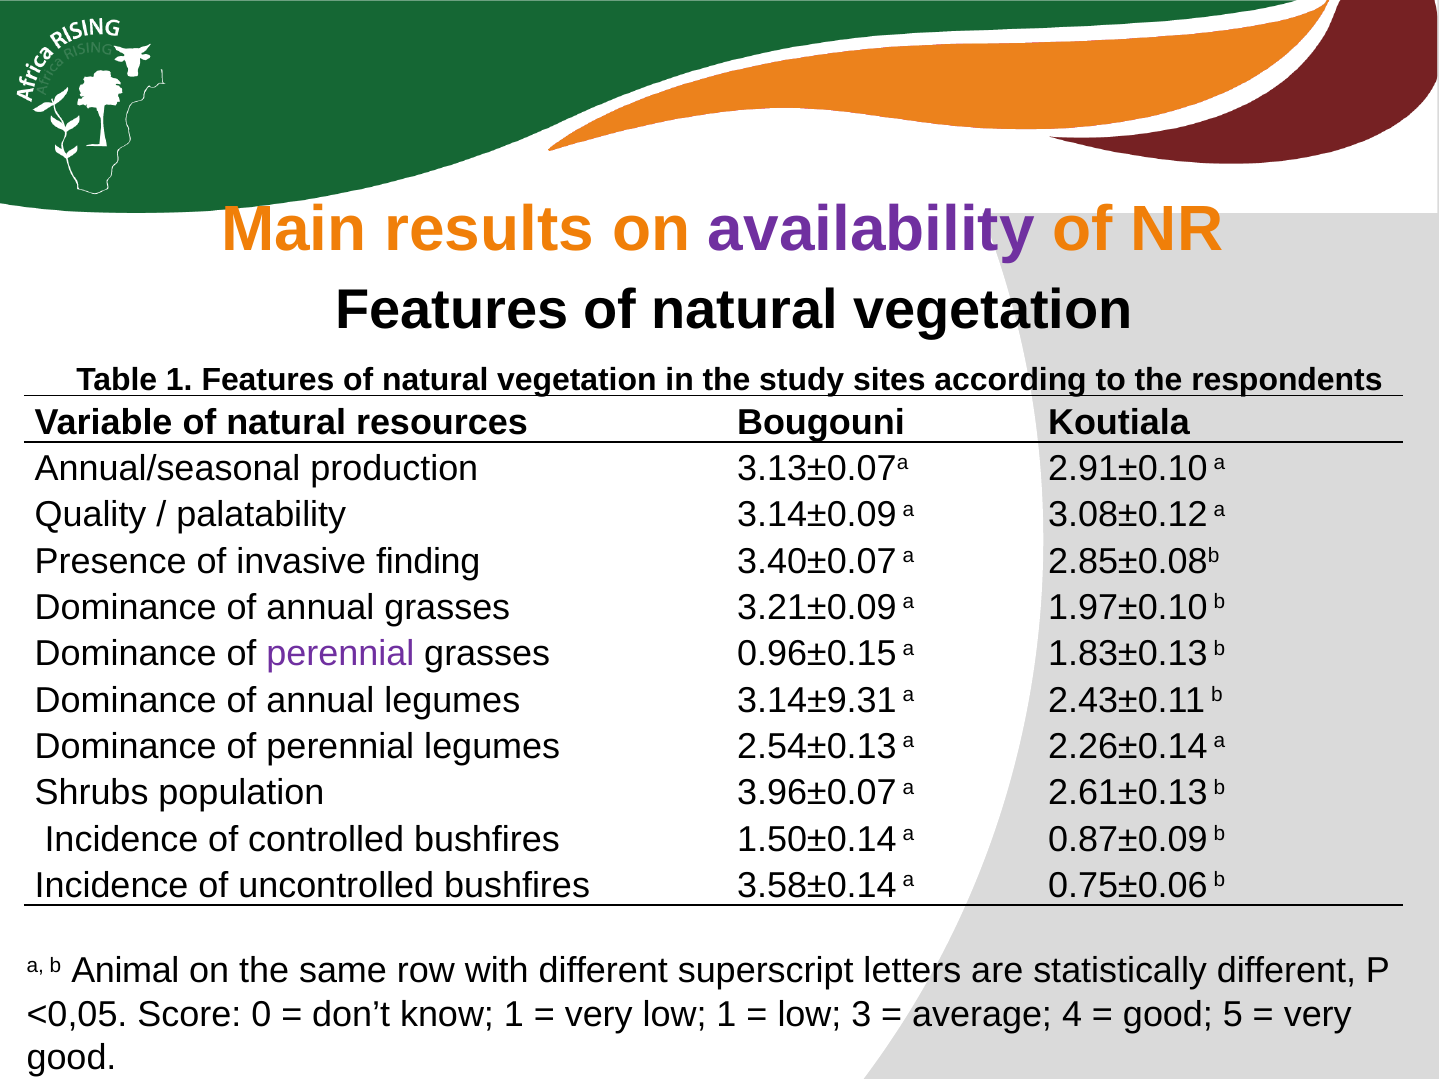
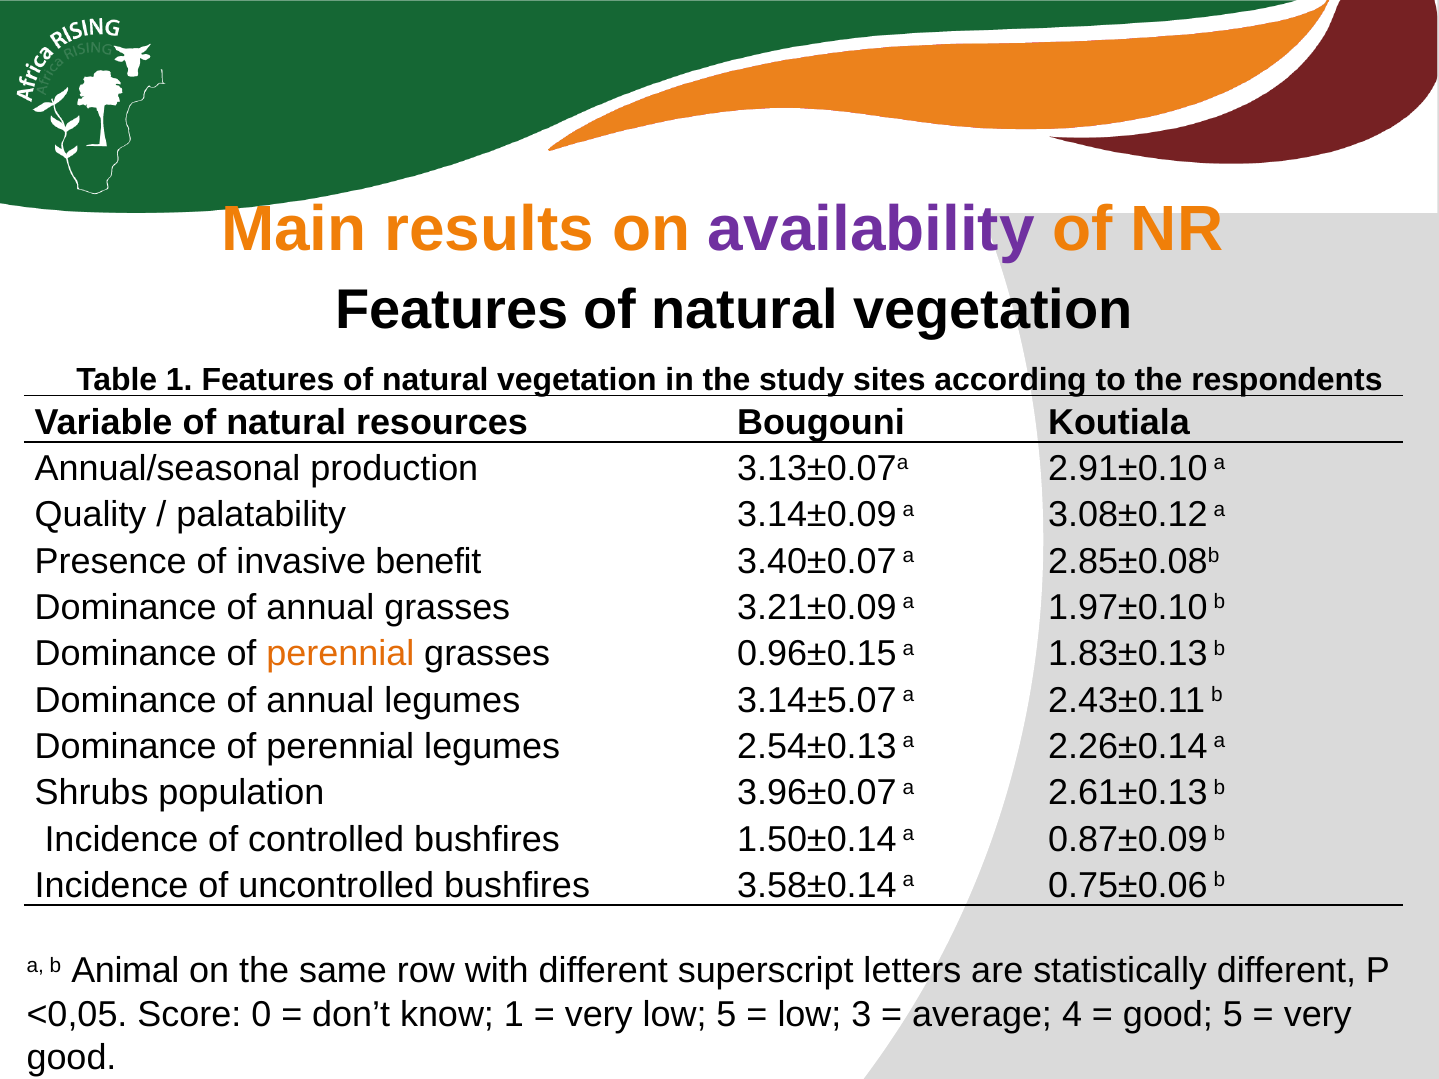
finding: finding -> benefit
perennial at (340, 654) colour: purple -> orange
3.14±9.31: 3.14±9.31 -> 3.14±5.07
low 1: 1 -> 5
